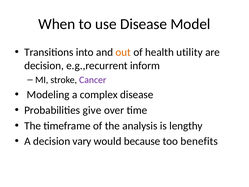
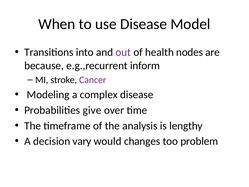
out colour: orange -> purple
utility: utility -> nodes
decision at (44, 66): decision -> because
because: because -> changes
benefits: benefits -> problem
